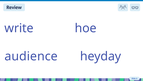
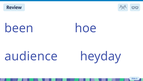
write: write -> been
